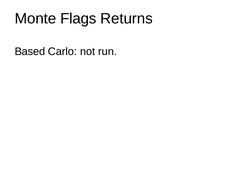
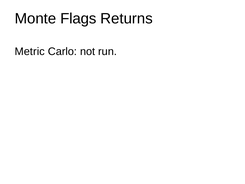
Based: Based -> Metric
